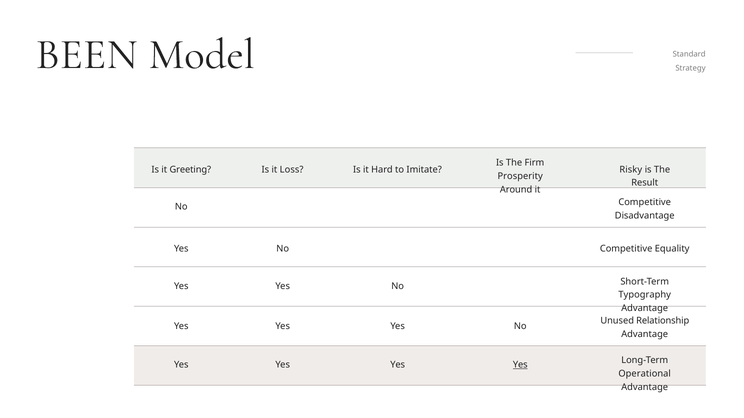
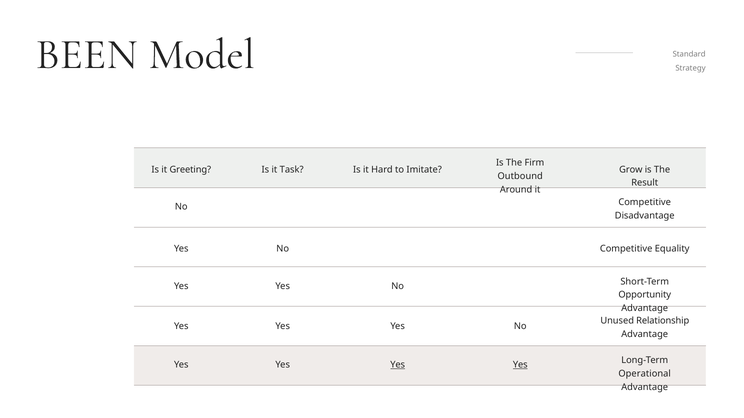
Loss: Loss -> Task
Risky: Risky -> Grow
Prosperity: Prosperity -> Outbound
Typography: Typography -> Opportunity
Yes at (398, 365) underline: none -> present
